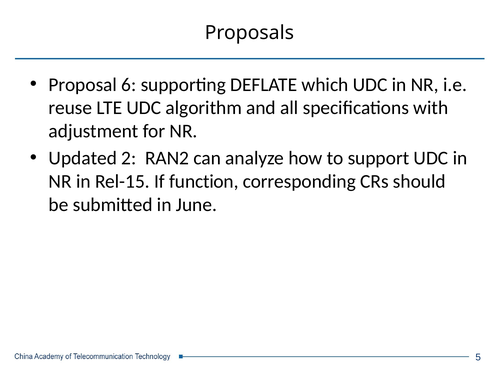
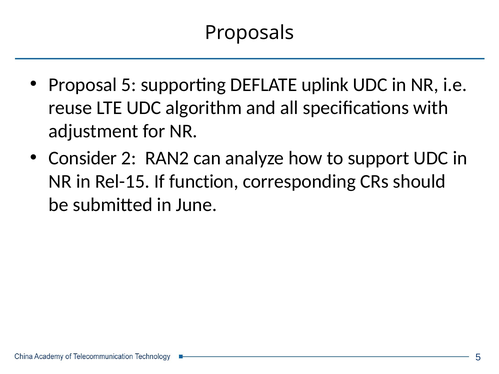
Proposal 6: 6 -> 5
which: which -> uplink
Updated: Updated -> Consider
